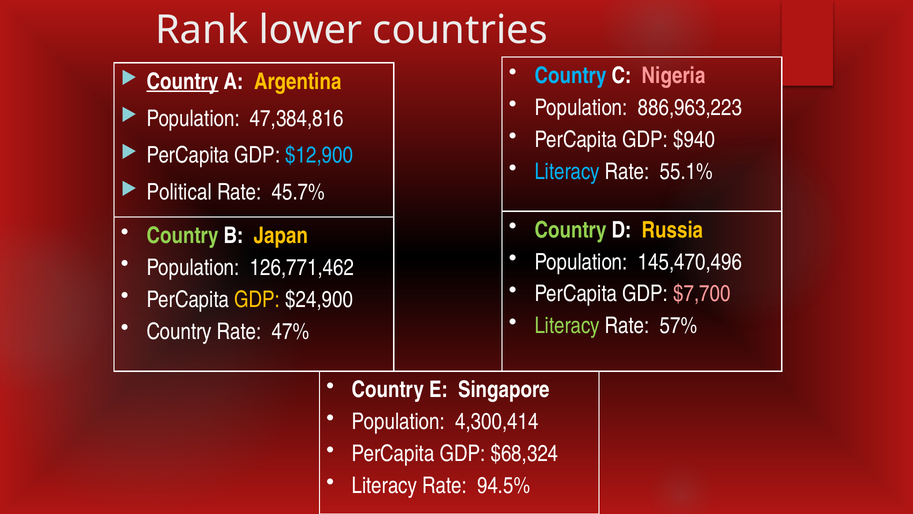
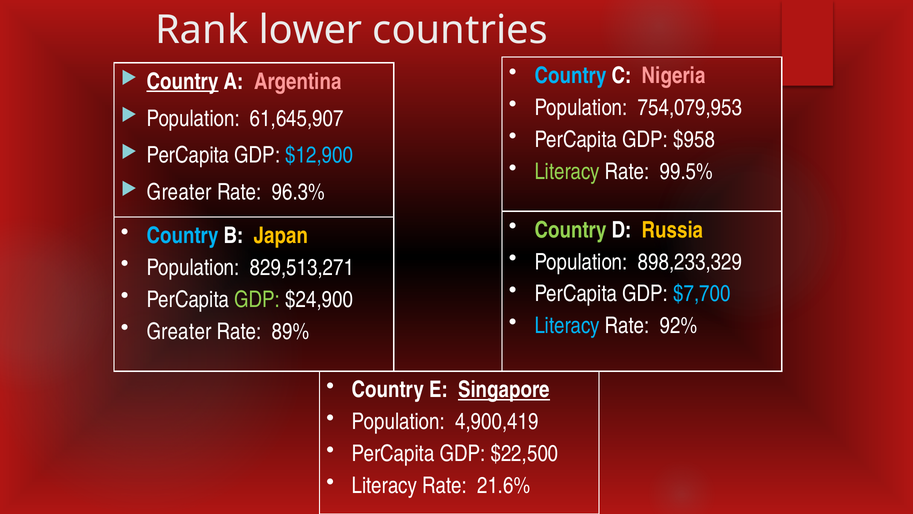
Argentina colour: yellow -> pink
886,963,223: 886,963,223 -> 754,079,953
47,384,816: 47,384,816 -> 61,645,907
$940: $940 -> $958
Literacy at (567, 172) colour: light blue -> light green
55.1%: 55.1% -> 99.5%
Political at (179, 192): Political -> Greater
45.7%: 45.7% -> 96.3%
Country at (183, 235) colour: light green -> light blue
145,470,496: 145,470,496 -> 898,233,329
126,771,462: 126,771,462 -> 829,513,271
$7,700 colour: pink -> light blue
GDP at (257, 299) colour: yellow -> light green
Literacy at (567, 326) colour: light green -> light blue
57%: 57% -> 92%
Country at (179, 331): Country -> Greater
47%: 47% -> 89%
Singapore underline: none -> present
4,300,414: 4,300,414 -> 4,900,419
$68,324: $68,324 -> $22,500
94.5%: 94.5% -> 21.6%
